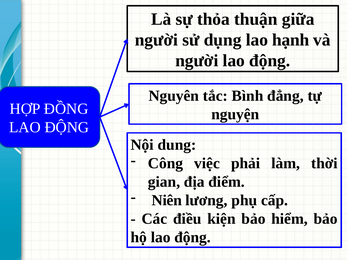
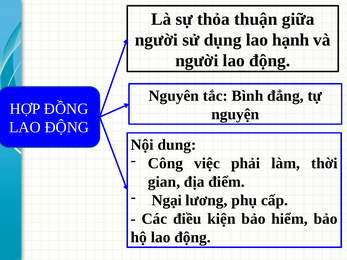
Niên: Niên -> Ngại
